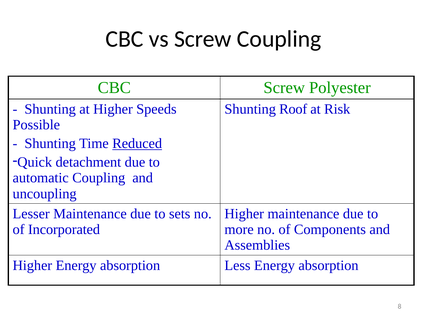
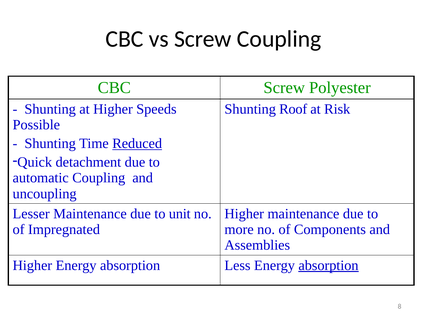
sets: sets -> unit
Incorporated: Incorporated -> Impregnated
absorption at (329, 265) underline: none -> present
